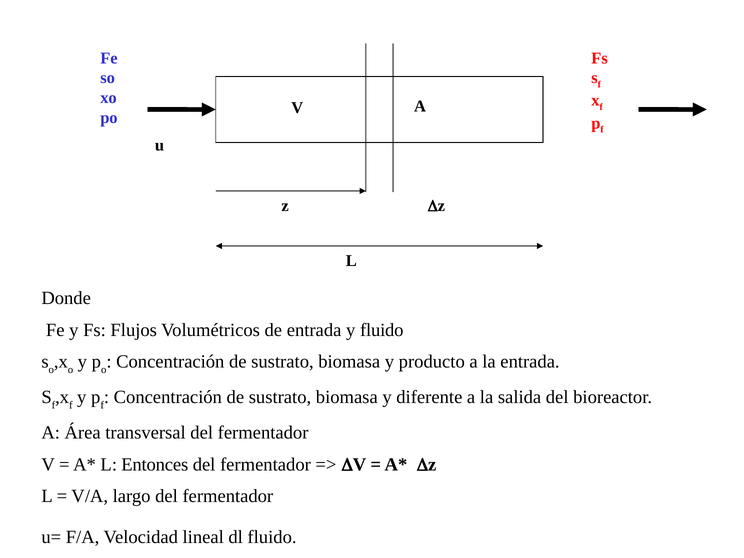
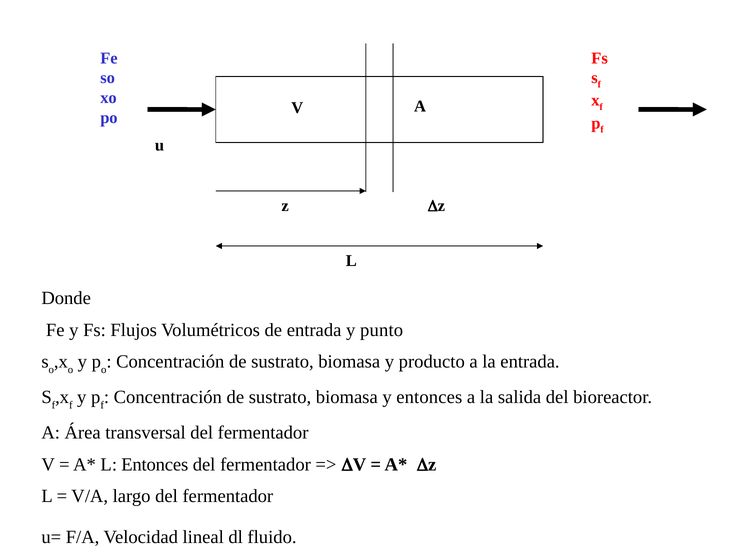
y fluido: fluido -> punto
y diferente: diferente -> entonces
